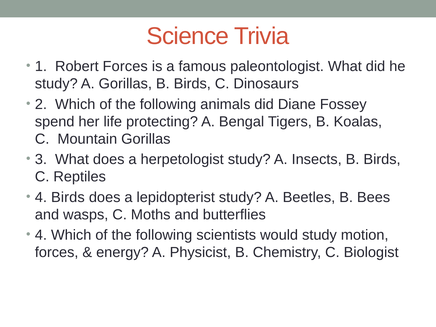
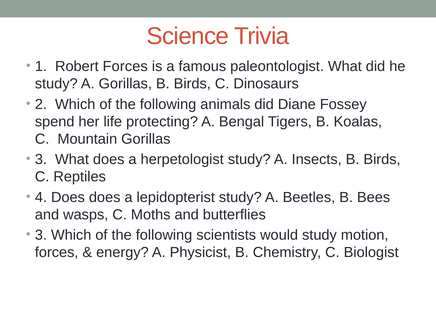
4 Birds: Birds -> Does
4 at (41, 235): 4 -> 3
